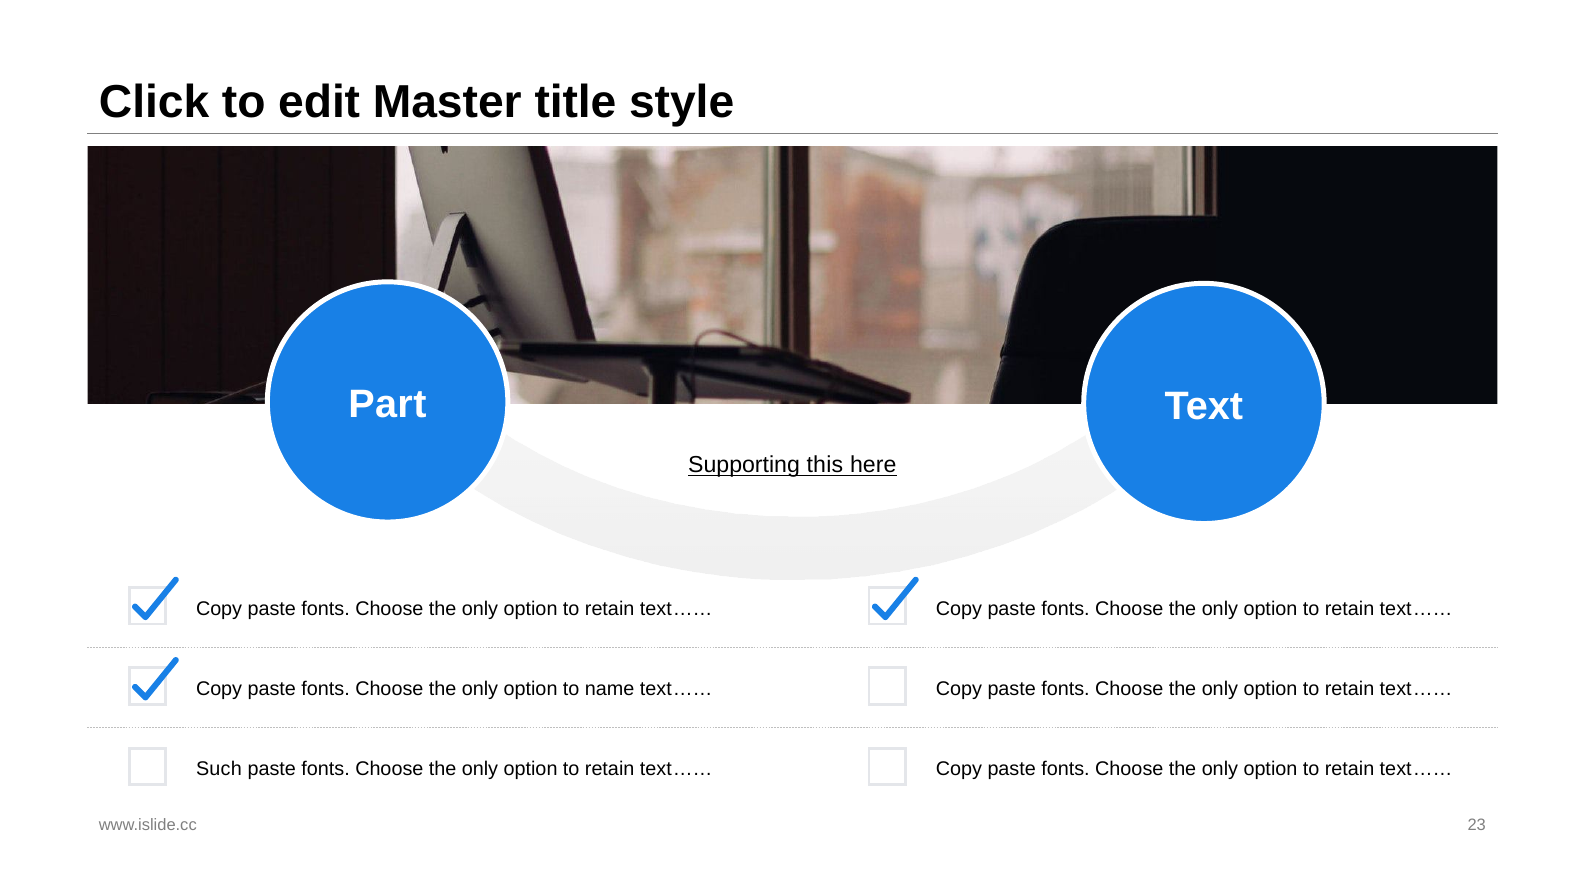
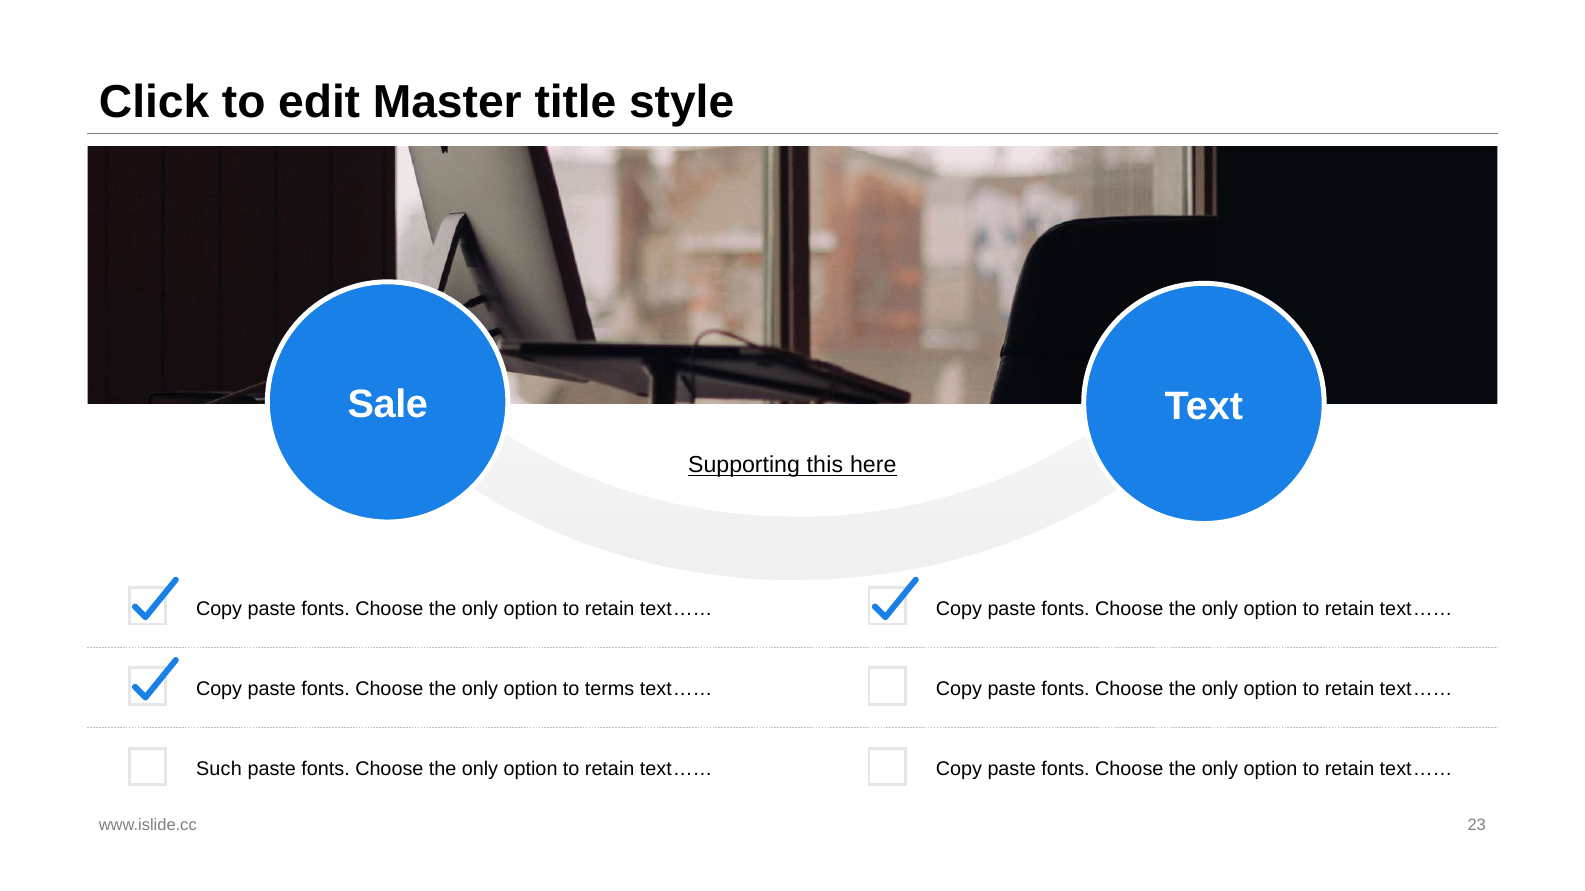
Part: Part -> Sale
name: name -> terms
